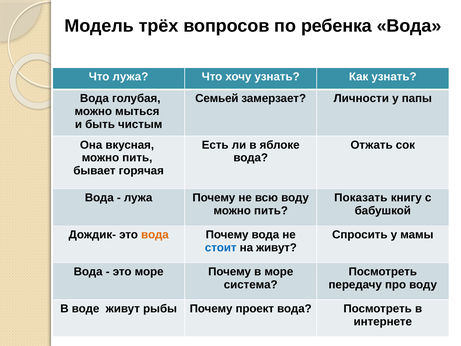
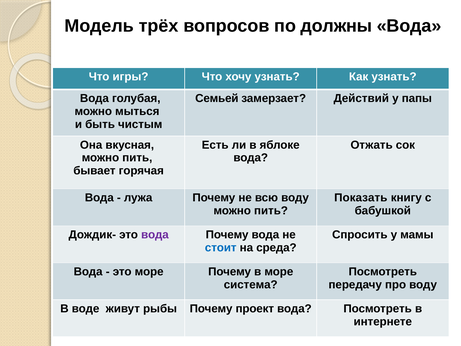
ребенка: ребенка -> должны
Что лужа: лужа -> игры
Личности: Личности -> Действий
вода at (155, 235) colour: orange -> purple
на живут: живут -> среда
